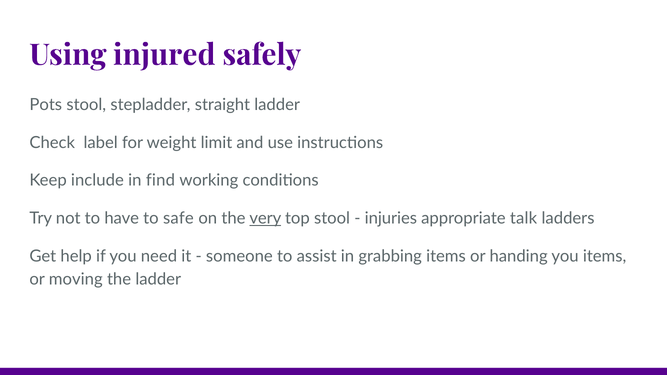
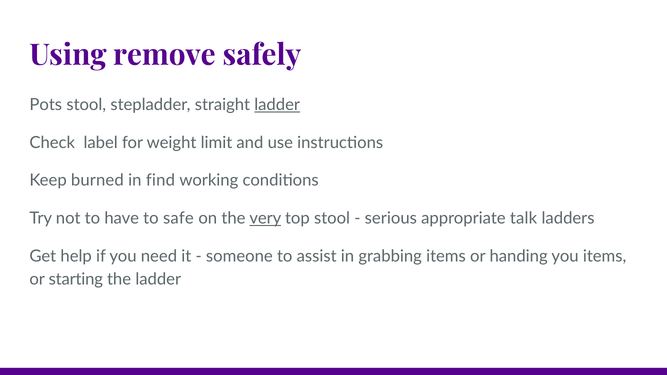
injured: injured -> remove
ladder at (277, 105) underline: none -> present
include: include -> burned
injuries: injuries -> serious
moving: moving -> starting
